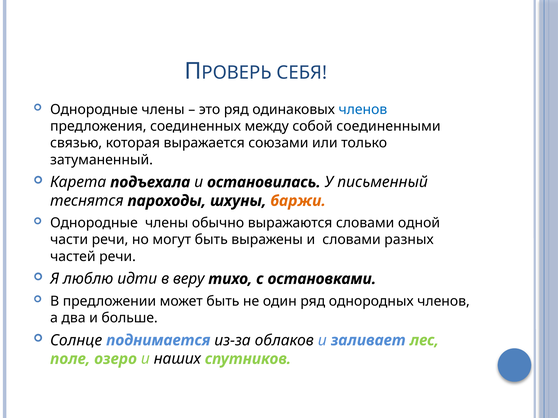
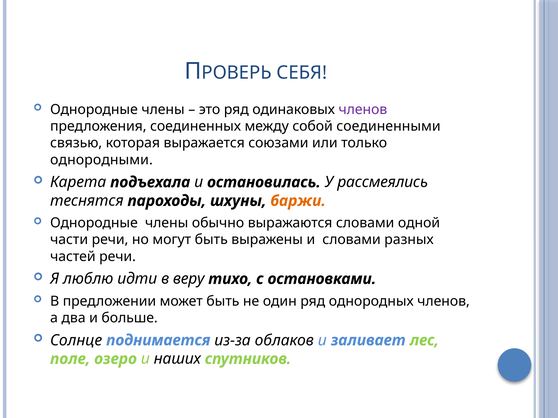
членов at (363, 110) colour: blue -> purple
затуманенный: затуманенный -> однородными
письменный: письменный -> рассмеялись
